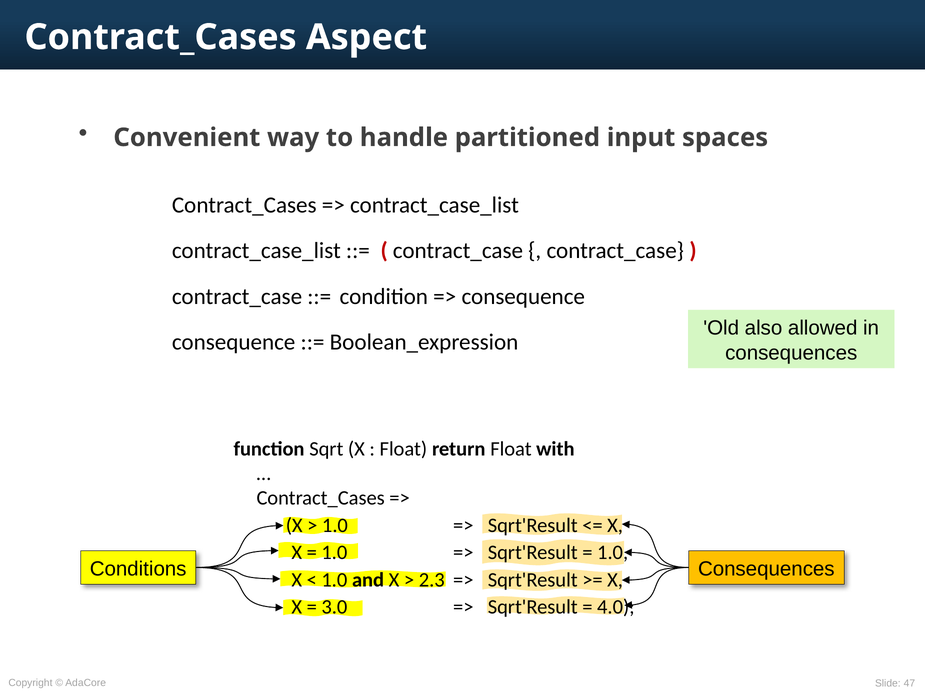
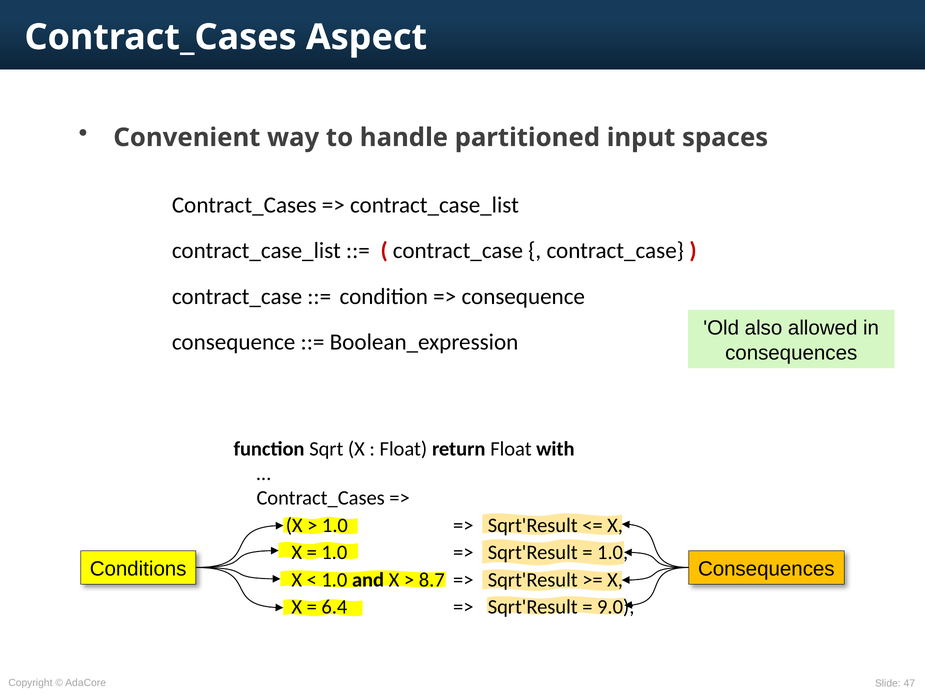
2.3: 2.3 -> 8.7
3.0: 3.0 -> 6.4
4.0: 4.0 -> 9.0
